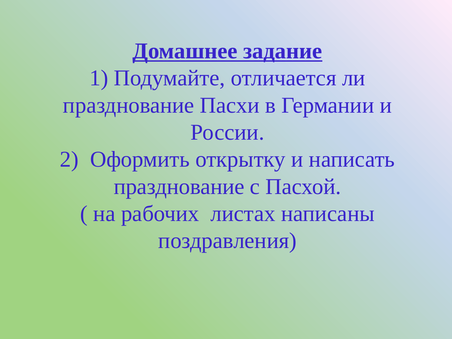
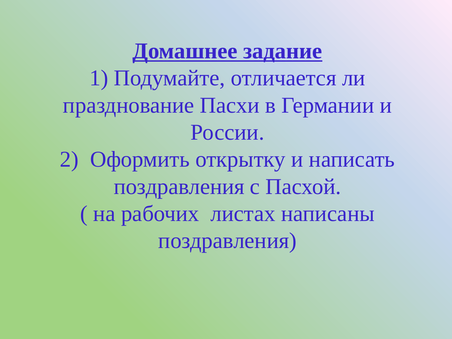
празднование at (179, 187): празднование -> поздравления
